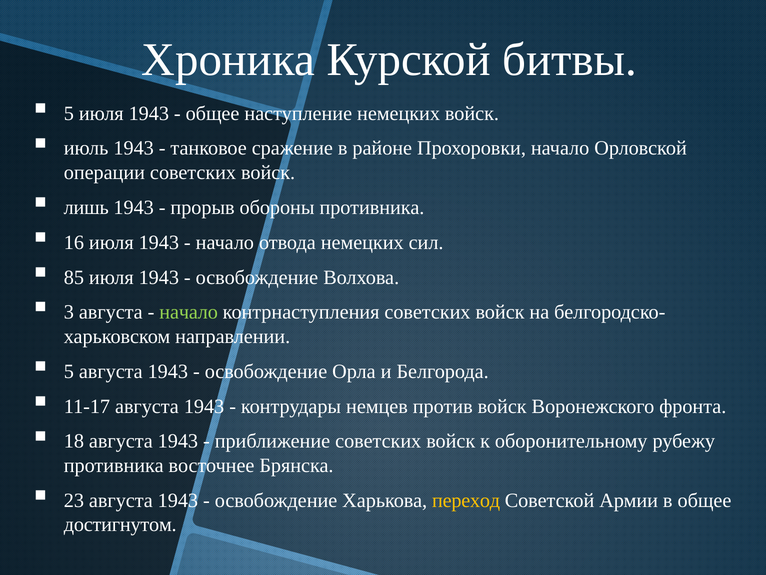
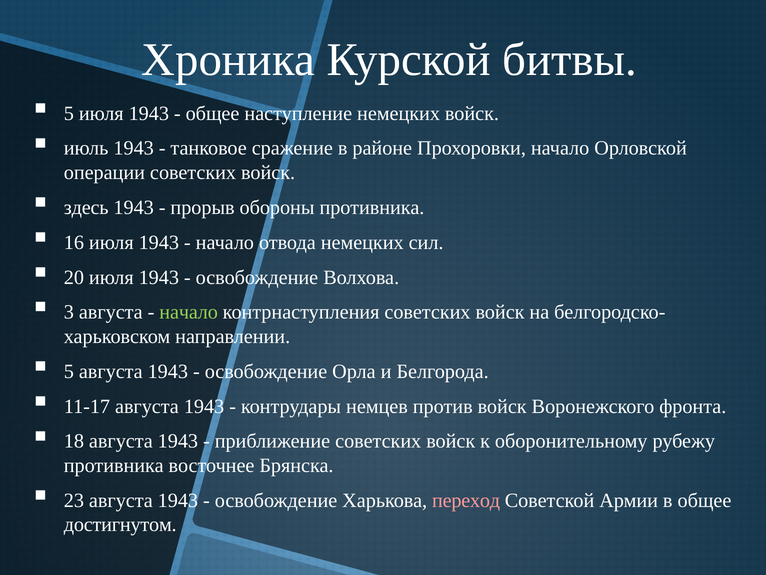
лишь: лишь -> здесь
85: 85 -> 20
переход colour: yellow -> pink
